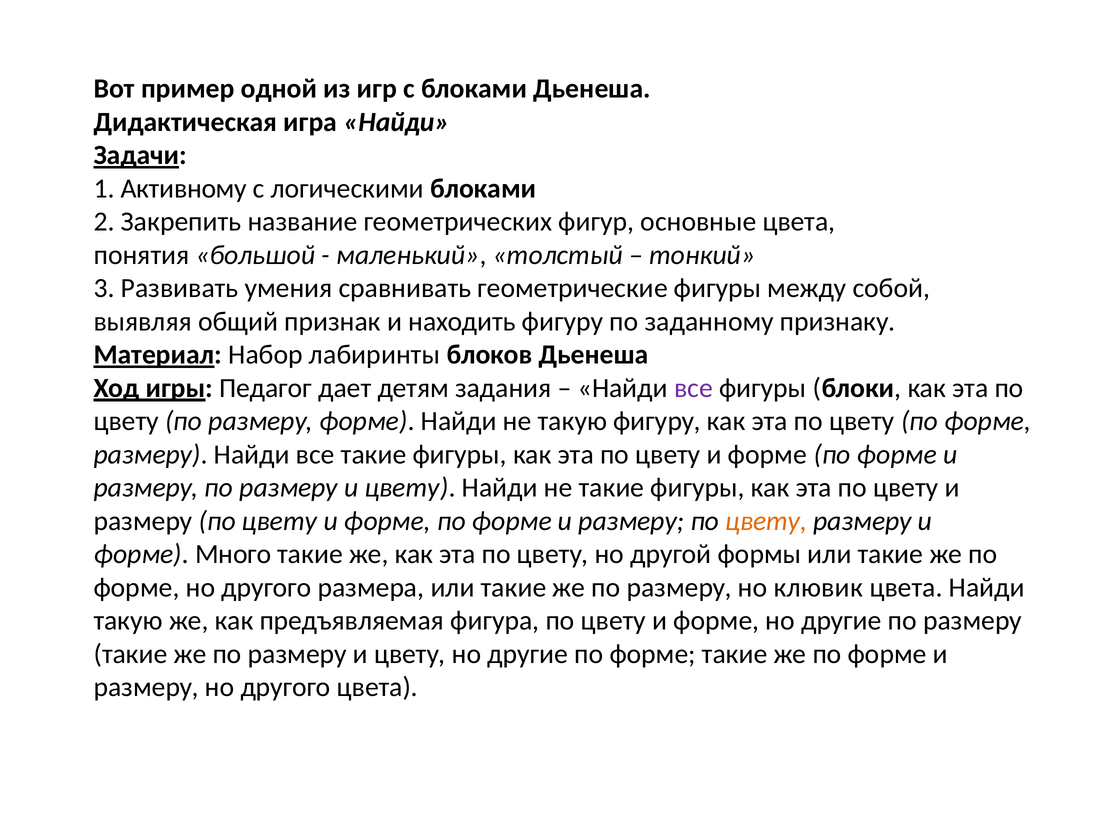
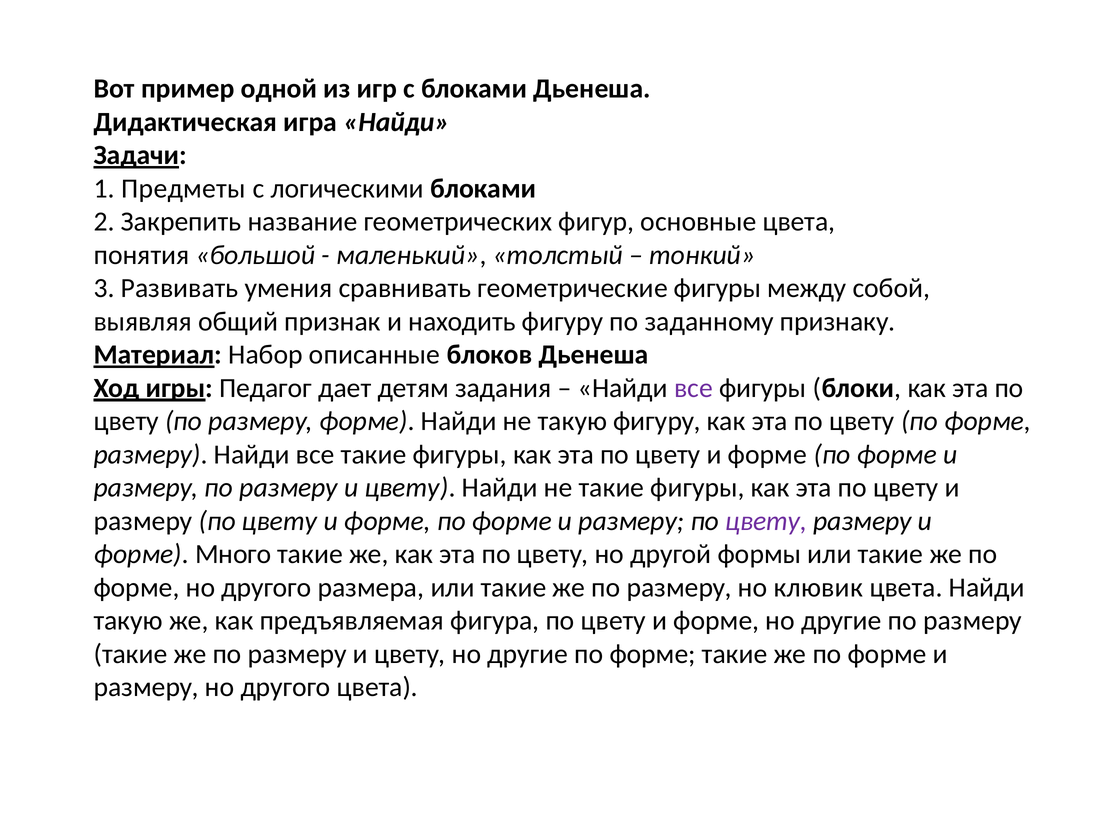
Активному: Активному -> Предметы
лабиринты: лабиринты -> описанные
цвету at (766, 521) colour: orange -> purple
